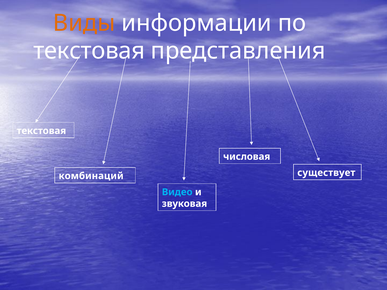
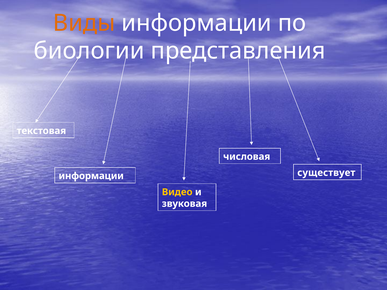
текстовая at (89, 51): текстовая -> биологии
комбинаций at (91, 176): комбинаций -> информации
Видео colour: light blue -> yellow
